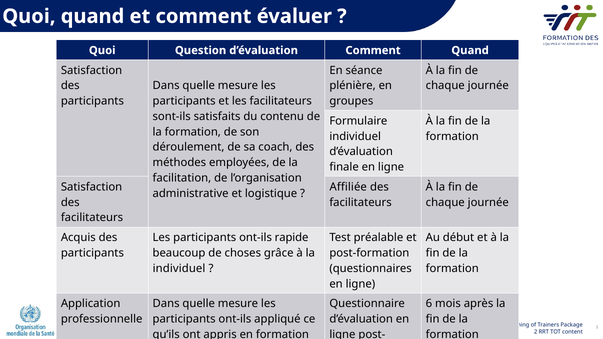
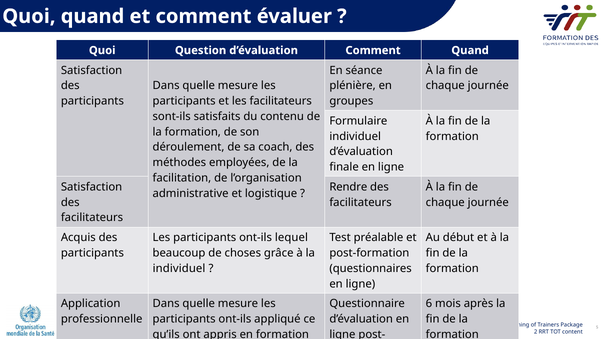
Affiliée: Affiliée -> Rendre
rapide: rapide -> lequel
